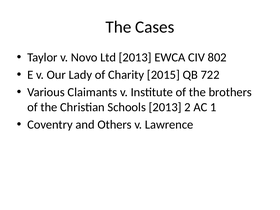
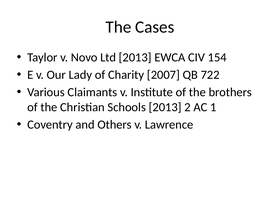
802: 802 -> 154
2015: 2015 -> 2007
